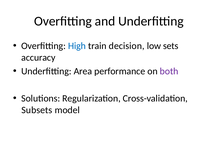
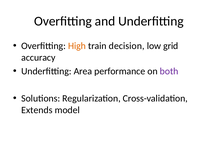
High colour: blue -> orange
sets: sets -> grid
Subsets: Subsets -> Extends
